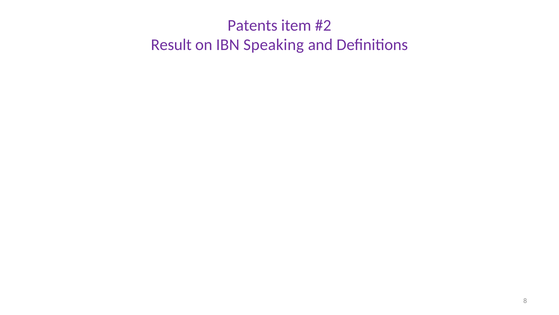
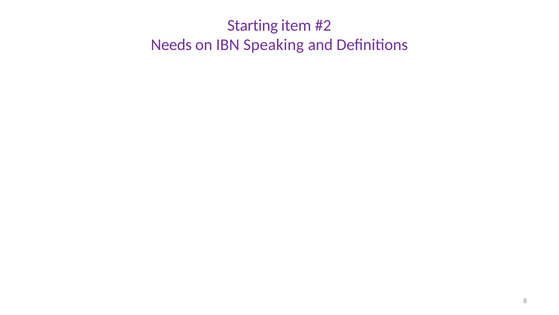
Patents: Patents -> Starting
Result: Result -> Needs
